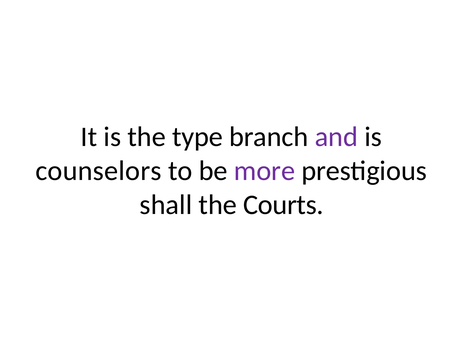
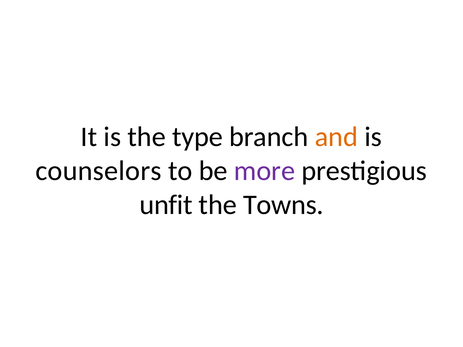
and colour: purple -> orange
shall: shall -> unfit
Courts: Courts -> Towns
